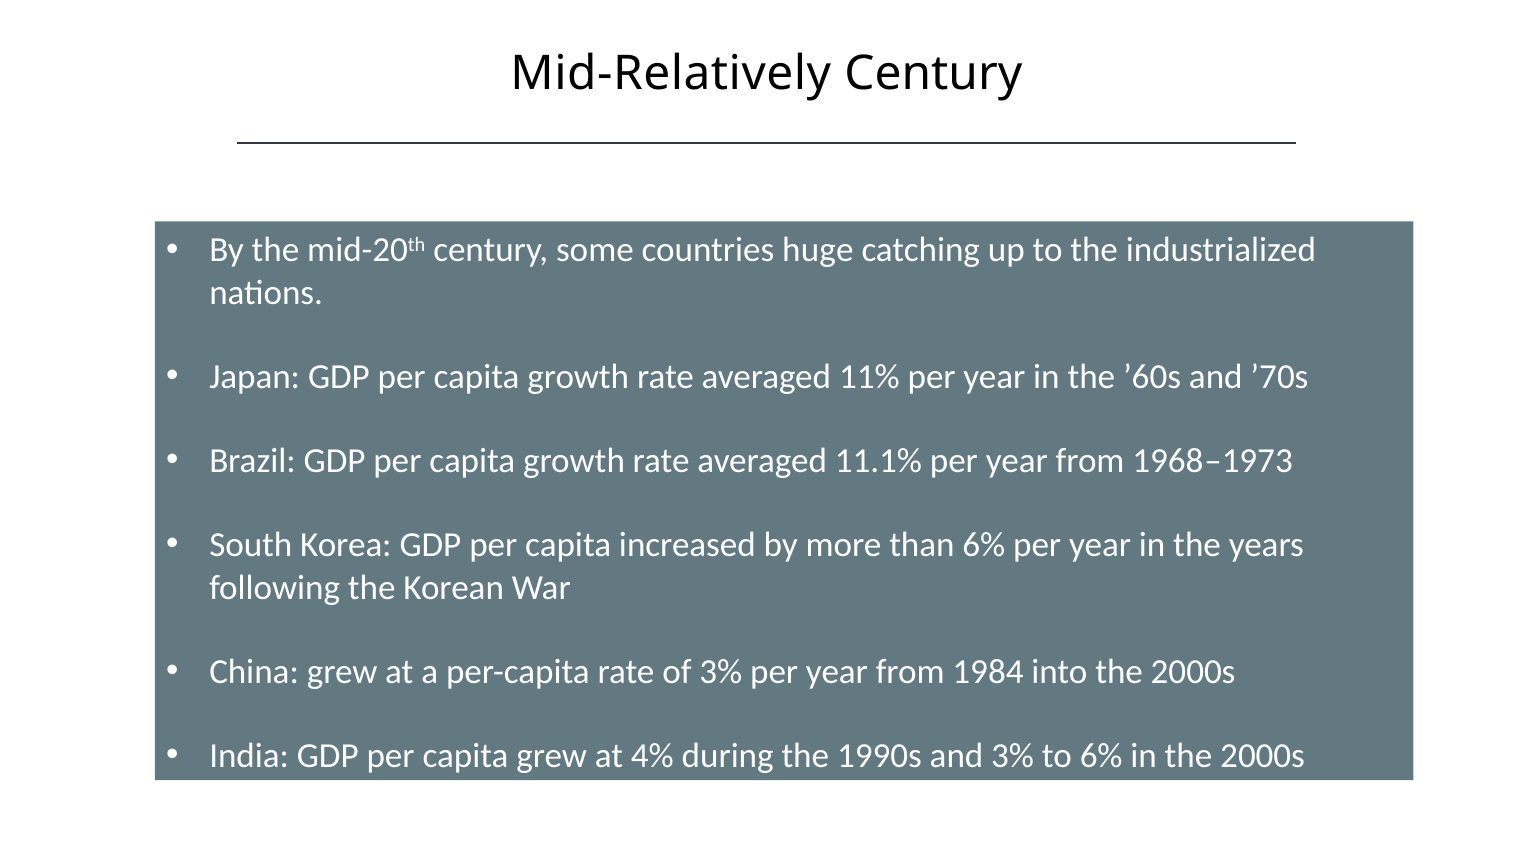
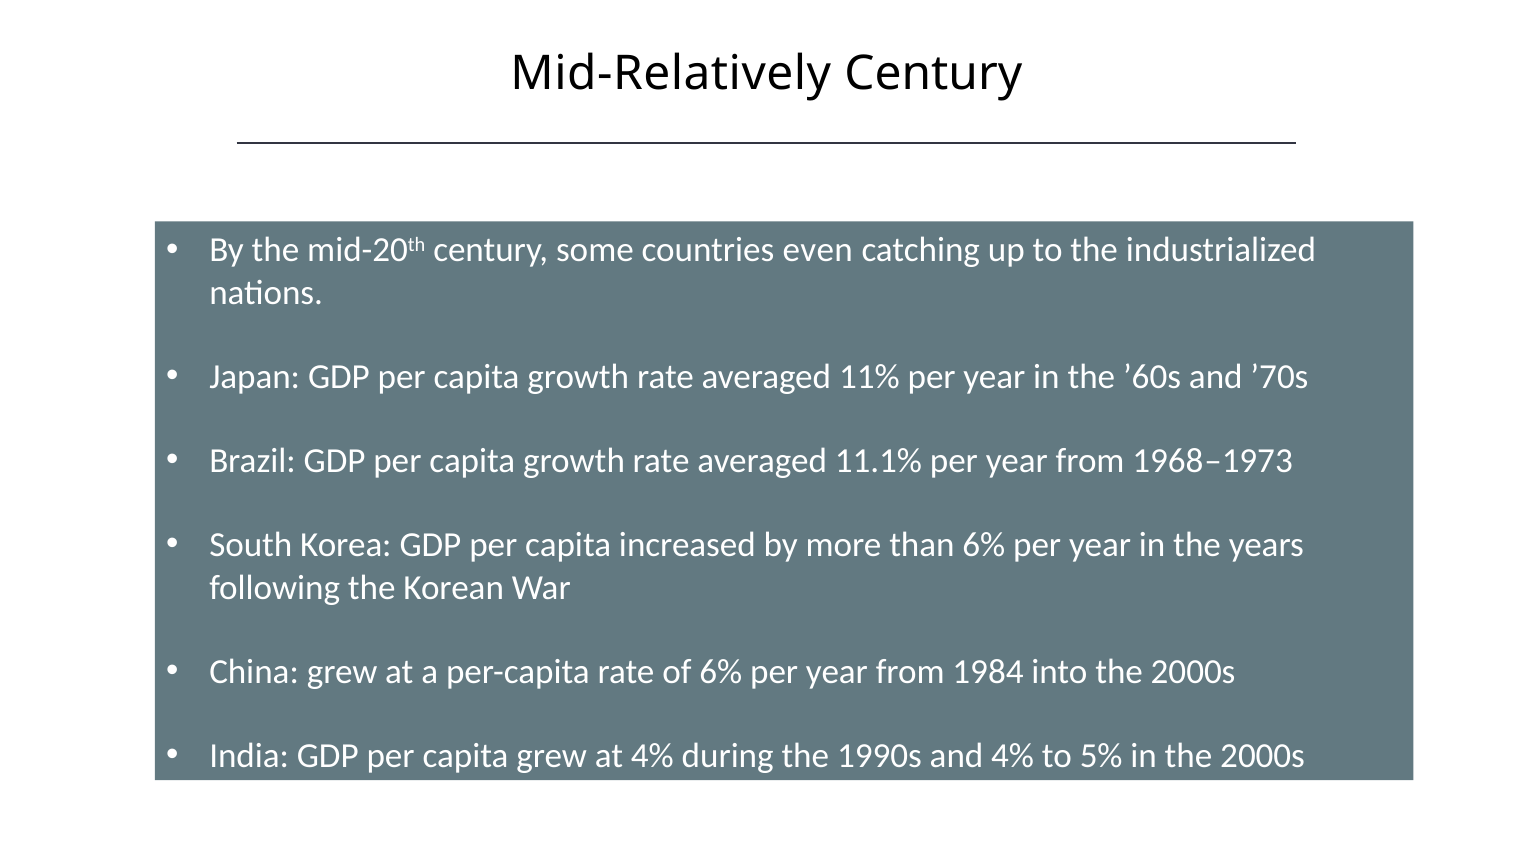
huge: huge -> even
of 3%: 3% -> 6%
and 3%: 3% -> 4%
to 6%: 6% -> 5%
